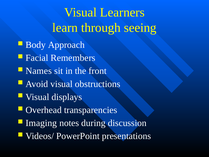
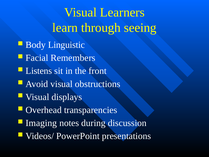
Approach: Approach -> Linguistic
Names: Names -> Listens
